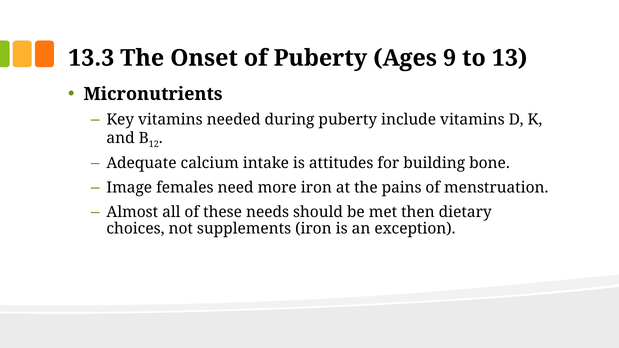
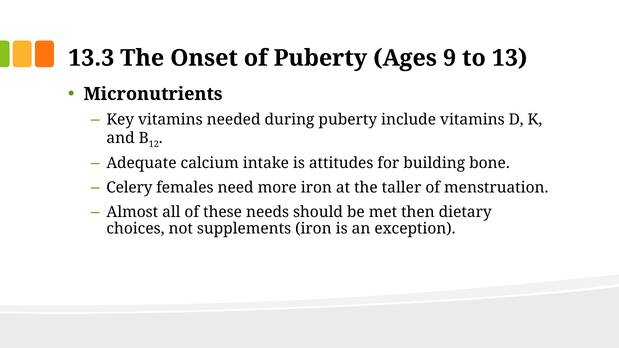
Image: Image -> Celery
pains: pains -> taller
